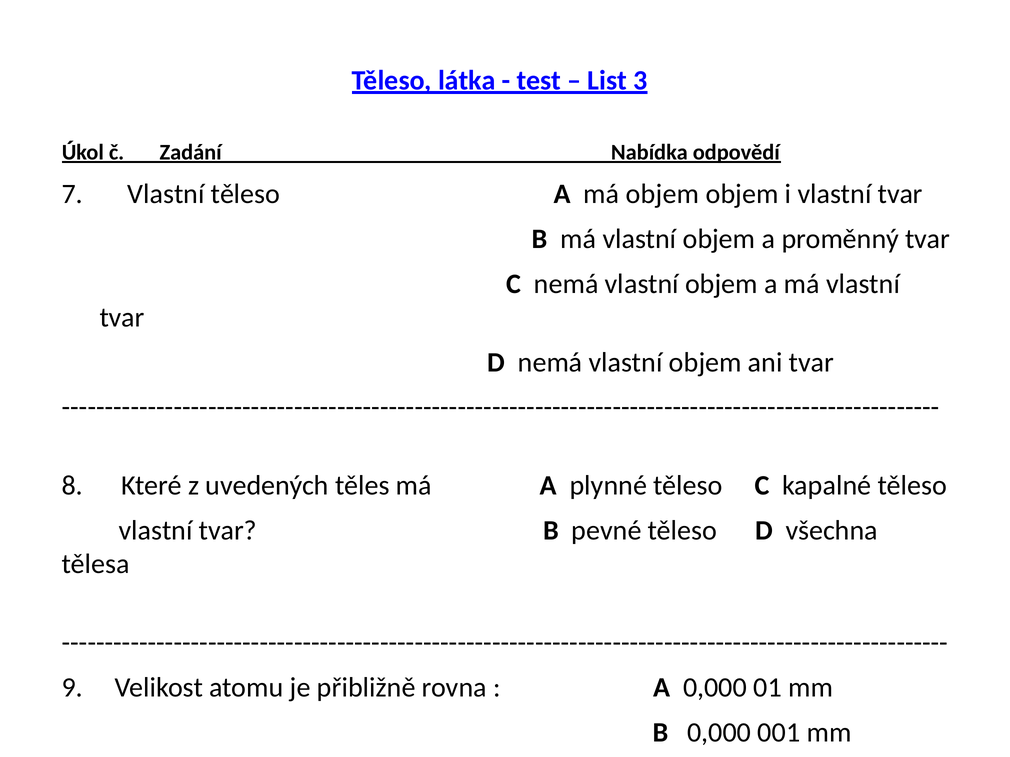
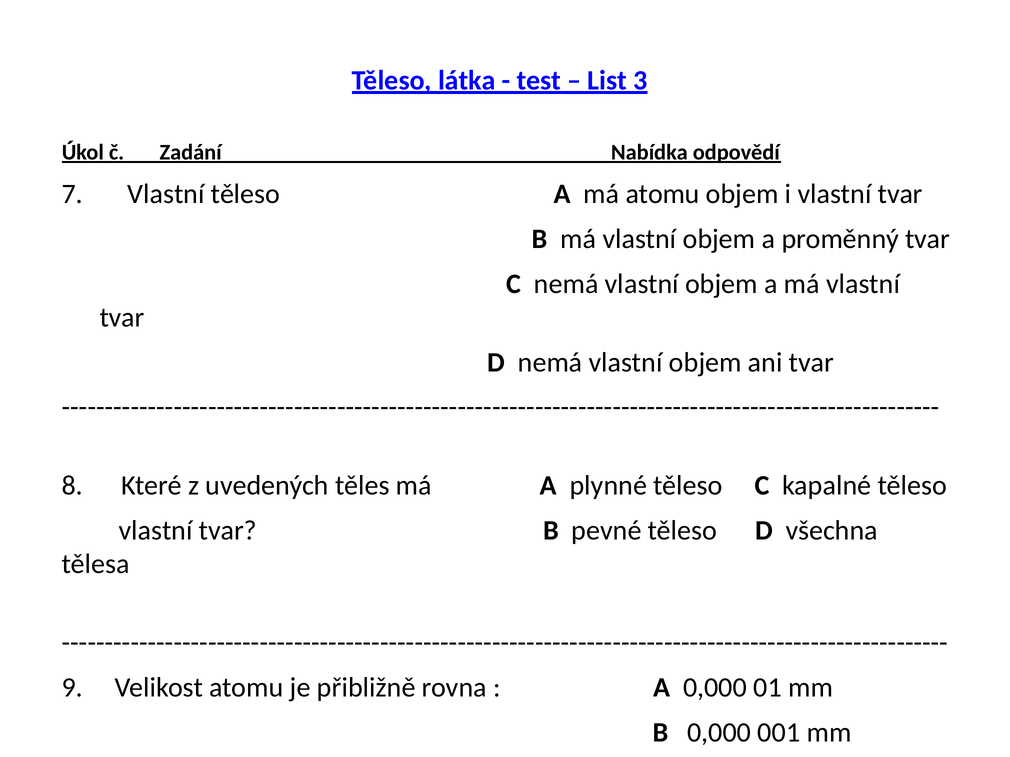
má objem: objem -> atomu
